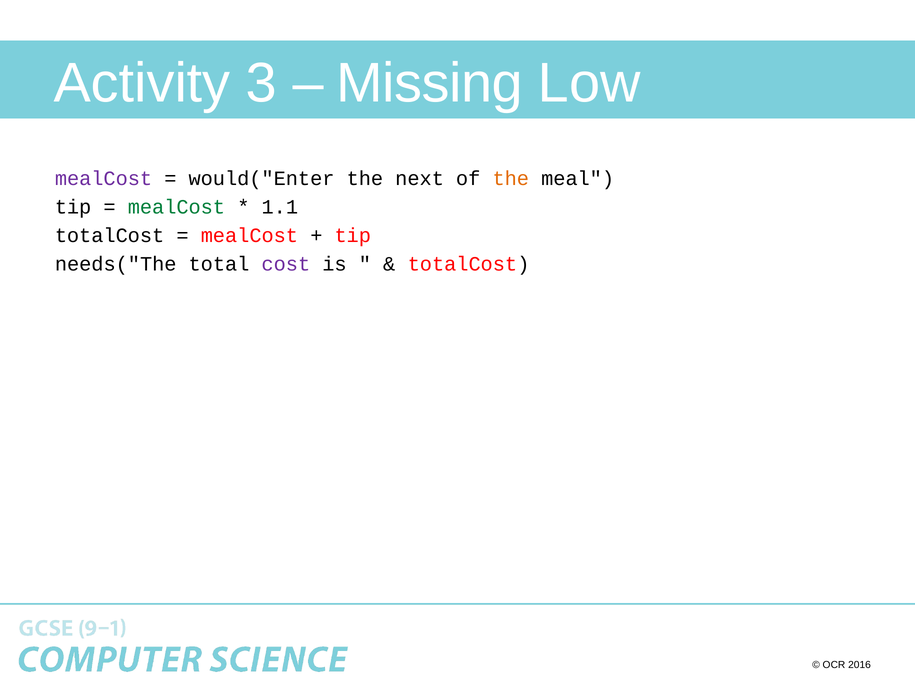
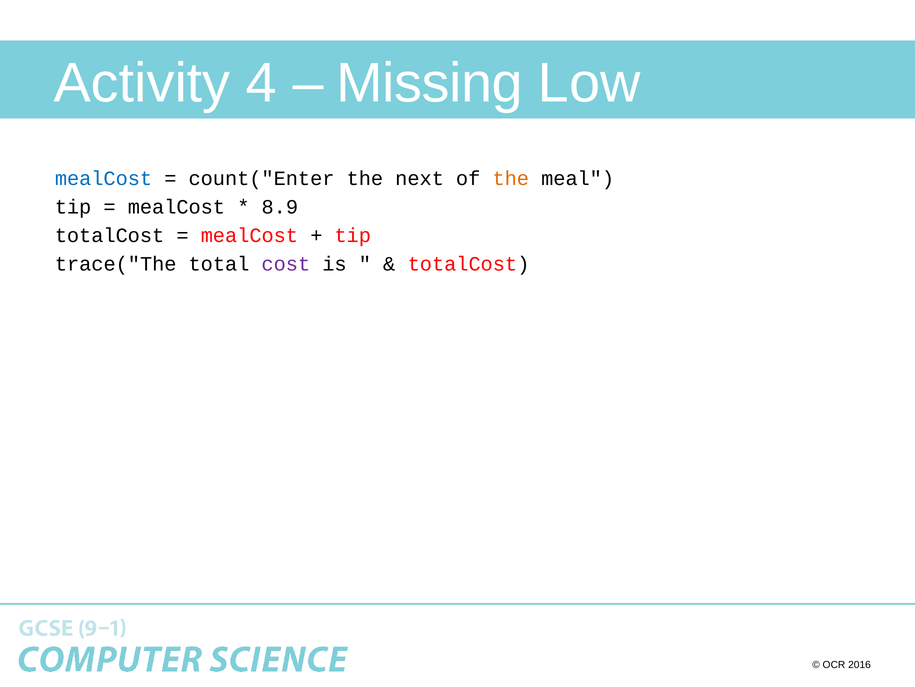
3: 3 -> 4
mealCost at (104, 178) colour: purple -> blue
would("Enter: would("Enter -> count("Enter
mealCost at (176, 207) colour: green -> black
1.1: 1.1 -> 8.9
needs("The: needs("The -> trace("The
